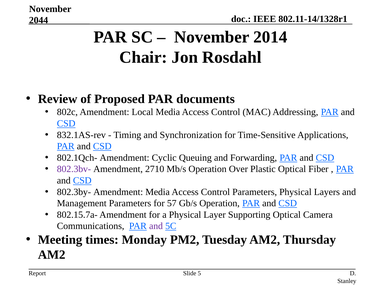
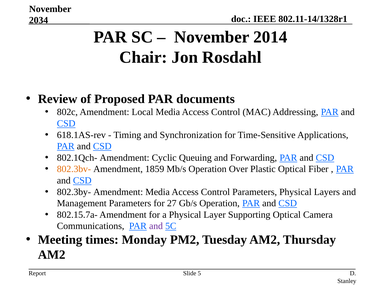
2044: 2044 -> 2034
832.1AS-rev: 832.1AS-rev -> 618.1AS-rev
802.3bv- colour: purple -> orange
2710: 2710 -> 1859
57: 57 -> 27
